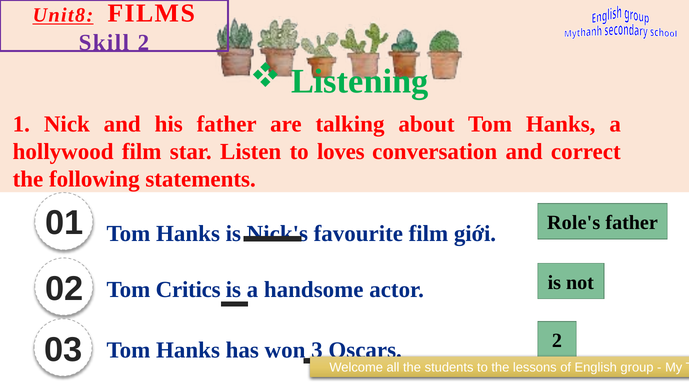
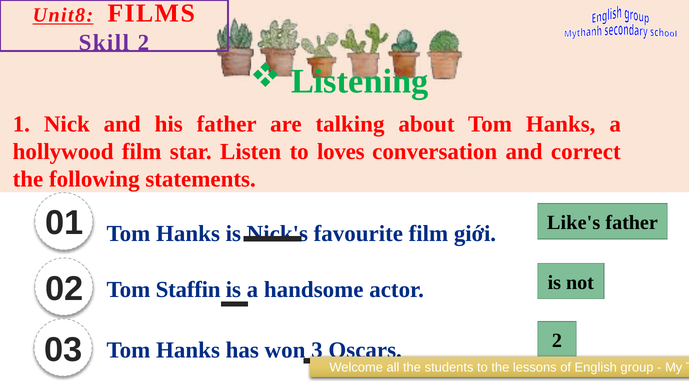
Role's: Role's -> Like's
Critics: Critics -> Staffin
